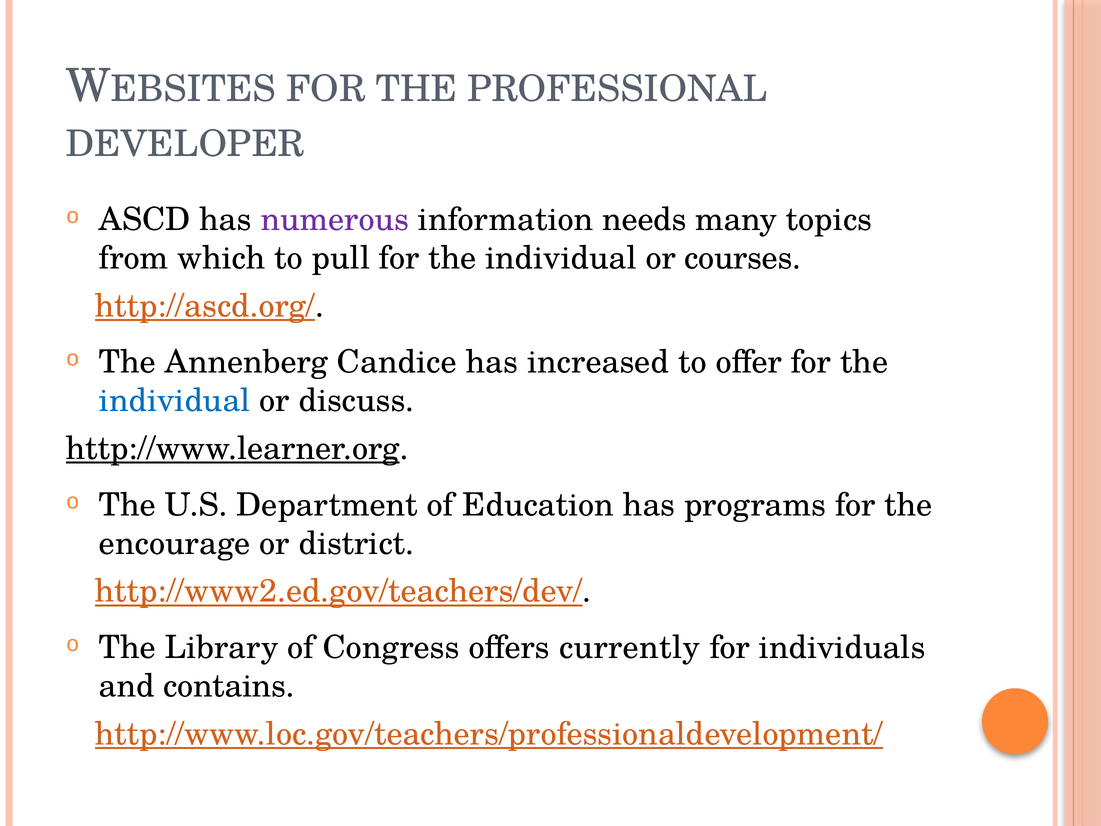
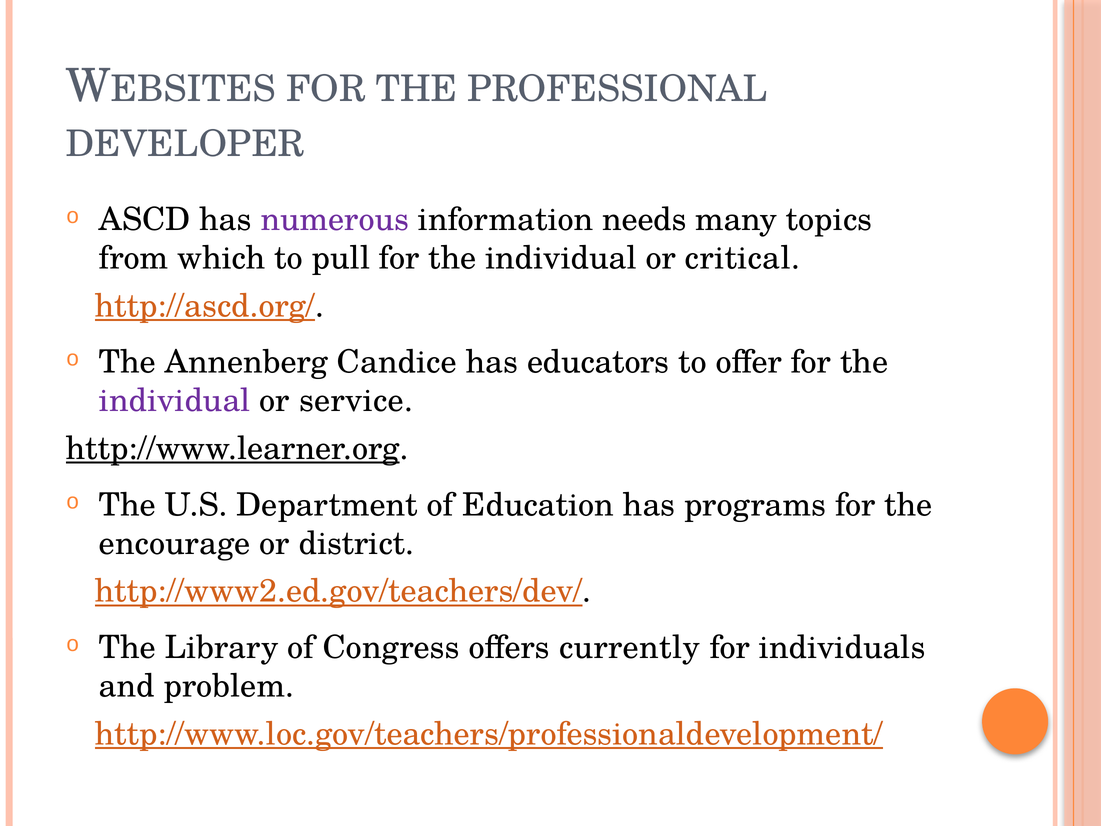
courses: courses -> critical
increased: increased -> educators
individual at (175, 401) colour: blue -> purple
discuss: discuss -> service
contains: contains -> problem
